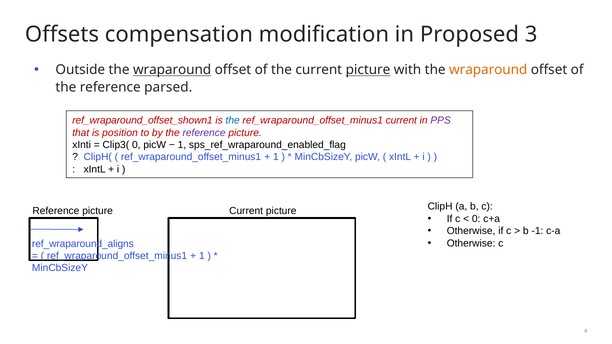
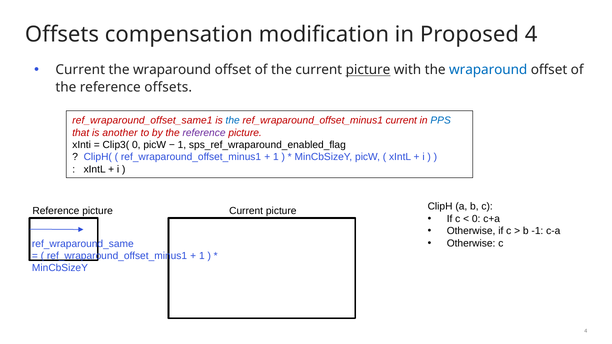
Proposed 3: 3 -> 4
Outside at (80, 70): Outside -> Current
wraparound at (172, 70) underline: present -> none
wraparound at (488, 70) colour: orange -> blue
reference parsed: parsed -> offsets
ref_wraparound_offset_shown1: ref_wraparound_offset_shown1 -> ref_wraparound_offset_same1
PPS colour: purple -> blue
position: position -> another
ref_wraparound_aligns: ref_wraparound_aligns -> ref_wraparound_same
